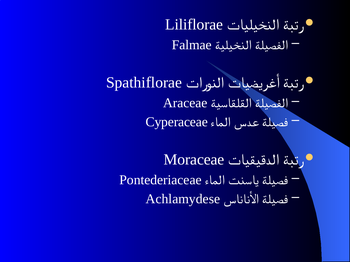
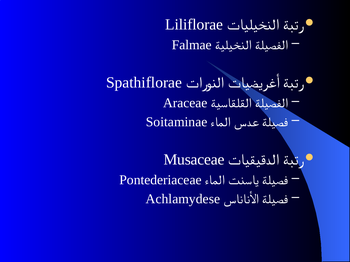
Cyperaceae: Cyperaceae -> Soitaminae
Moraceae: Moraceae -> Musaceae
